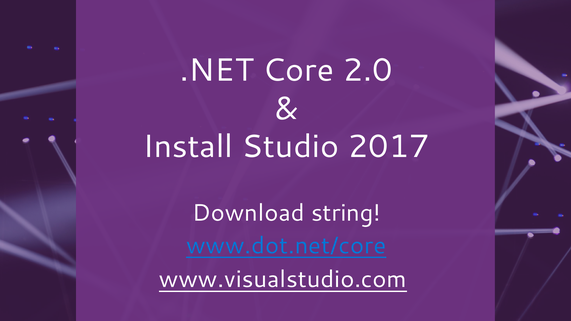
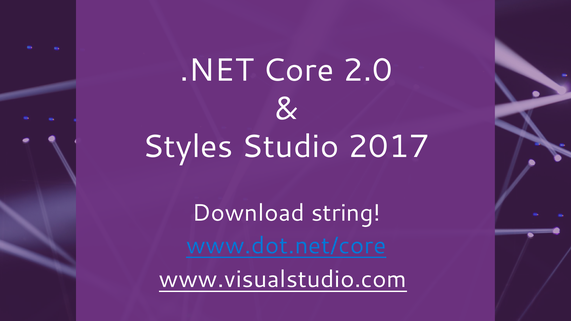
Install: Install -> Styles
